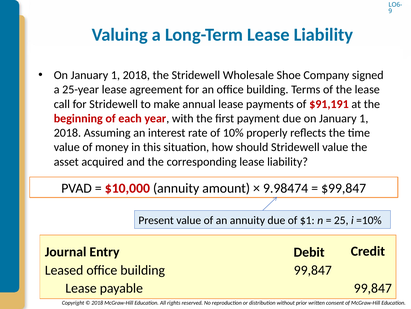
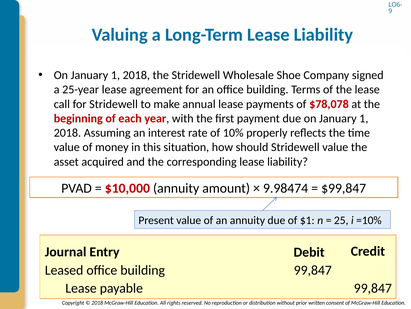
$91,191: $91,191 -> $78,078
